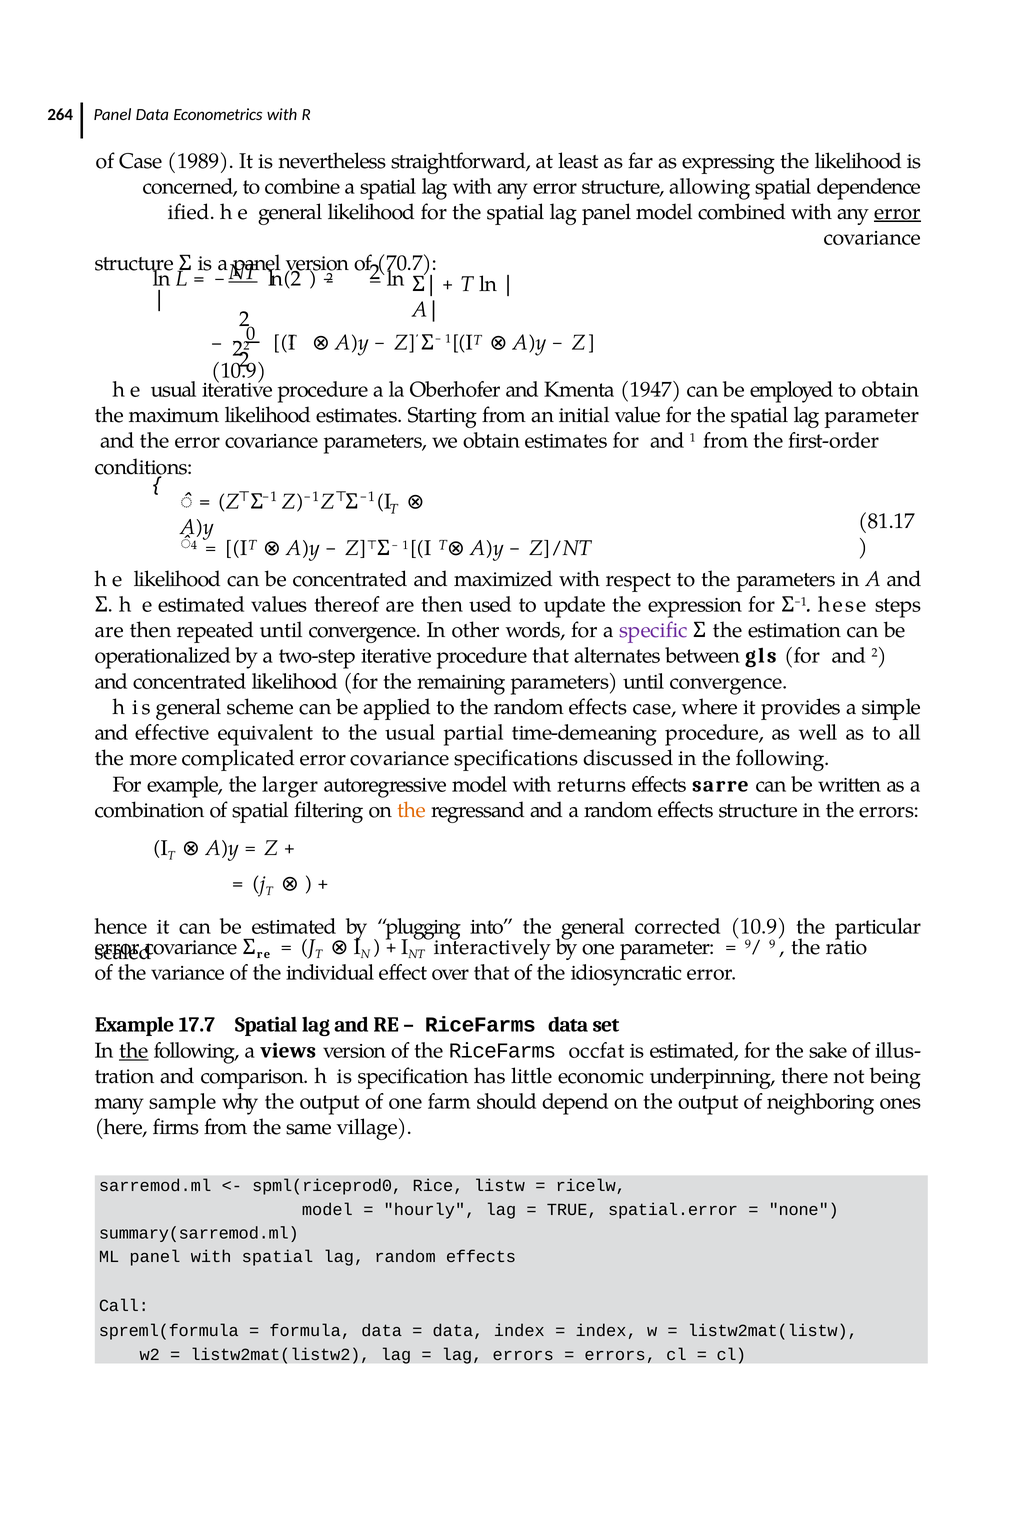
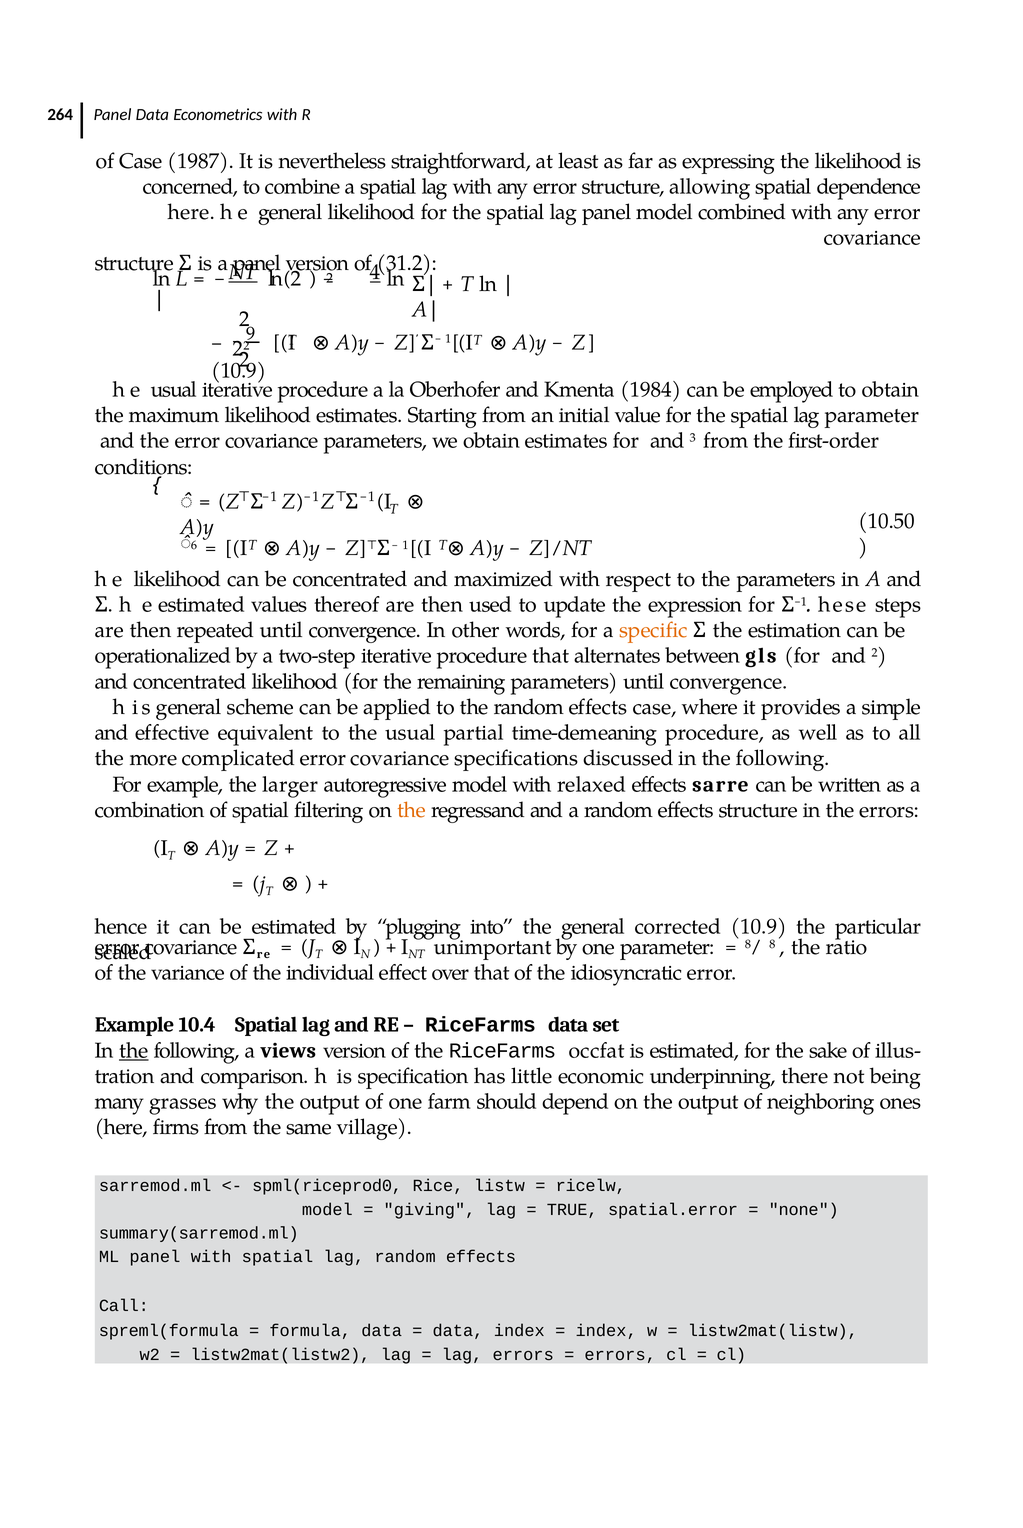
1989: 1989 -> 1987
iﬁed at (191, 212): iﬁed -> here
error at (898, 212) underline: present -> none
70.7: 70.7 -> 31.2
2 at (375, 272): 2 -> 4
0: 0 -> 9
1947: 1947 -> 1984
1: 1 -> 3
81.17: 81.17 -> 10.50
4: 4 -> 6
speciﬁc colour: purple -> orange
returns: returns -> relaxed
interactively: interactively -> unimportant
9 at (748, 944): 9 -> 8
9 at (772, 944): 9 -> 8
17.7: 17.7 -> 10.4
sample: sample -> grasses
hourly: hourly -> giving
